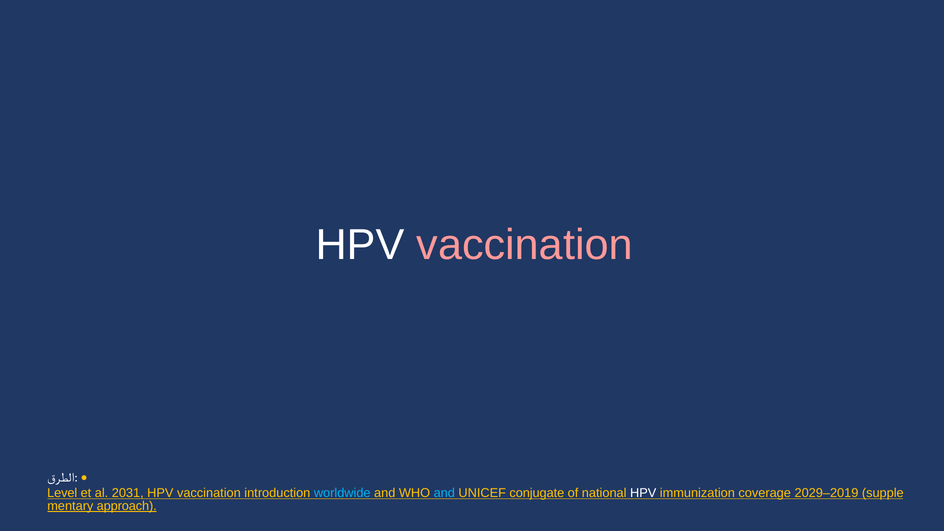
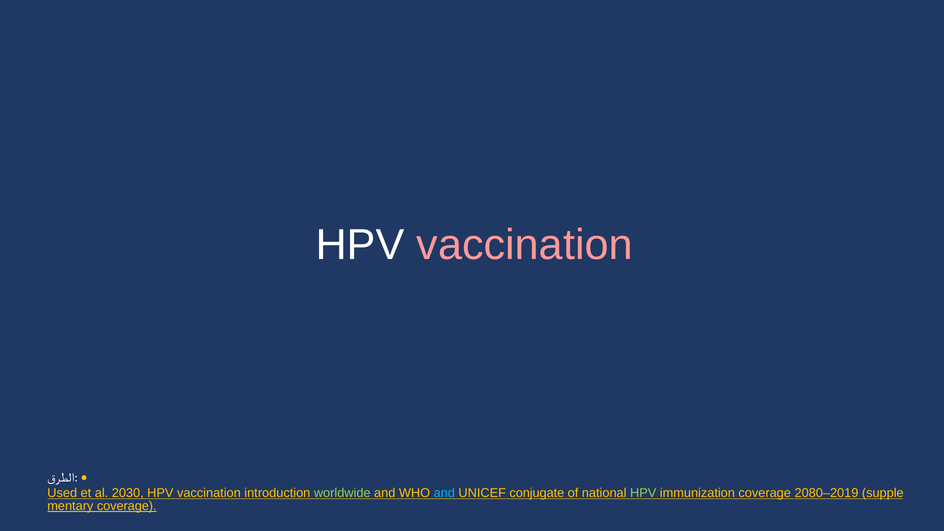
Level: Level -> Used
2031: 2031 -> 2030
worldwide colour: light blue -> light green
HPV at (643, 493) colour: white -> light green
2029–2019: 2029–2019 -> 2080–2019
approach at (127, 506): approach -> coverage
